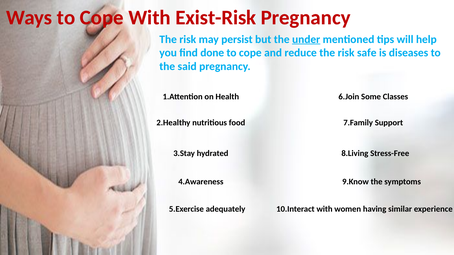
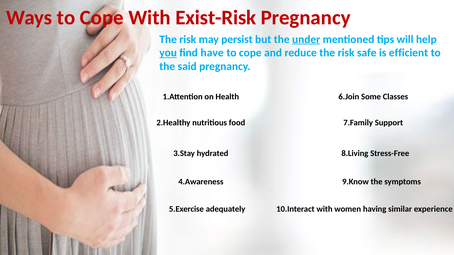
you underline: none -> present
done: done -> have
diseases: diseases -> efficient
